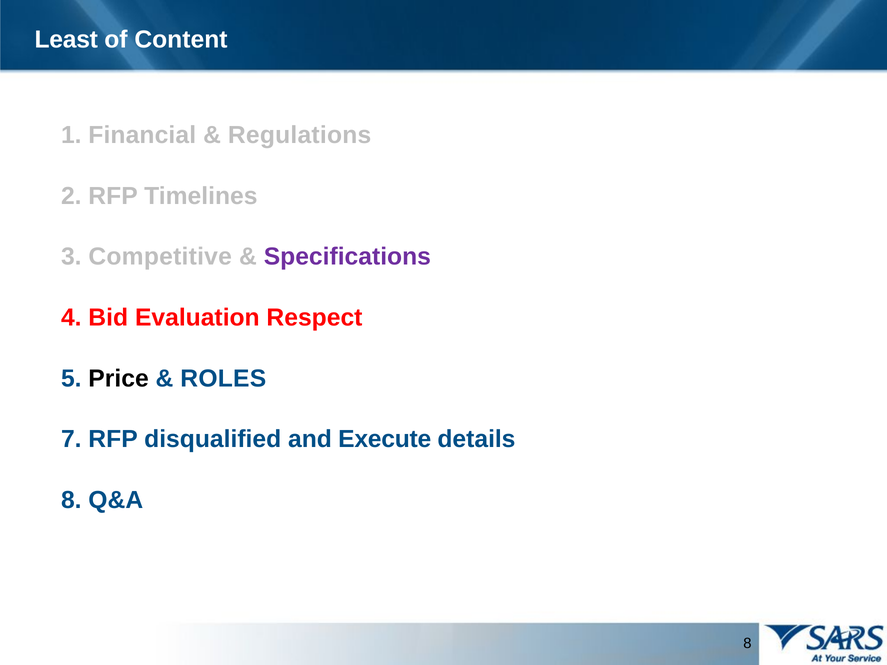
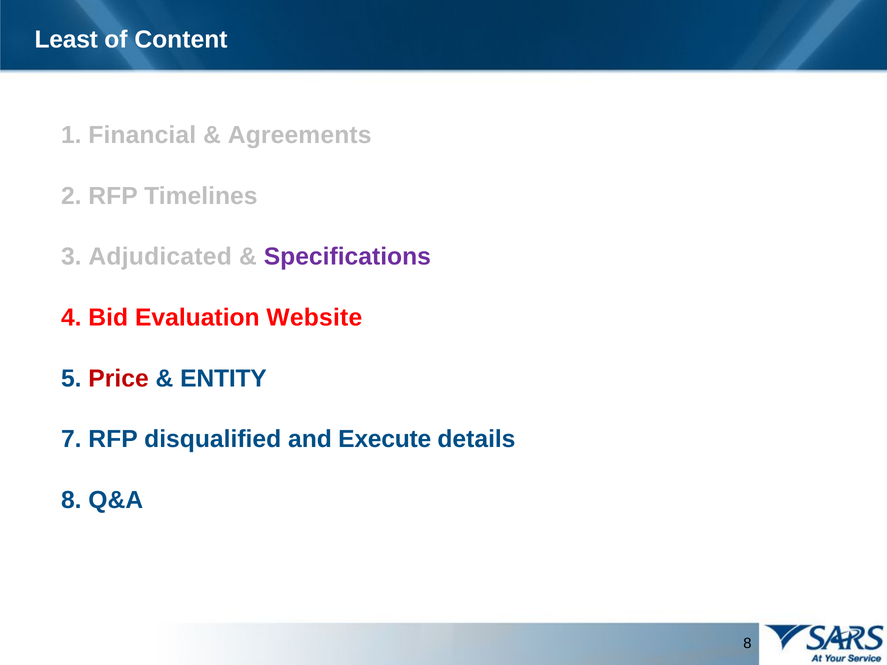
Regulations: Regulations -> Agreements
Competitive: Competitive -> Adjudicated
Respect: Respect -> Website
Price colour: black -> red
ROLES: ROLES -> ENTITY
